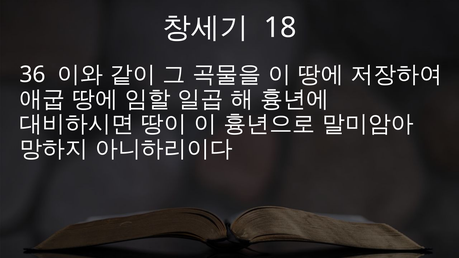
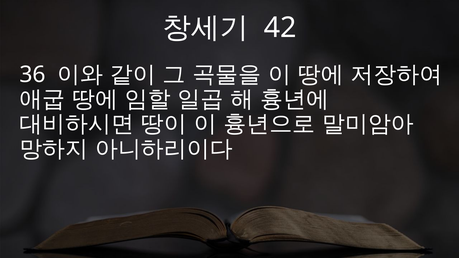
18: 18 -> 42
